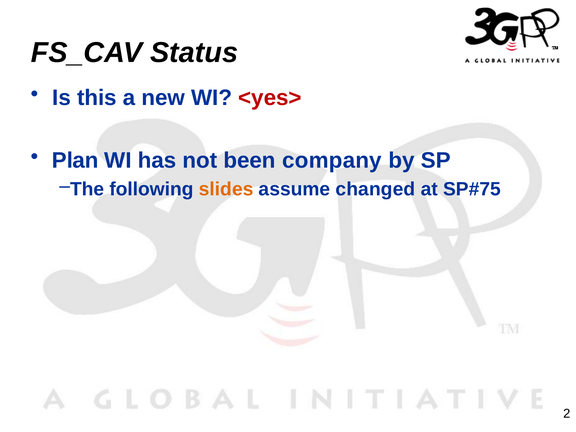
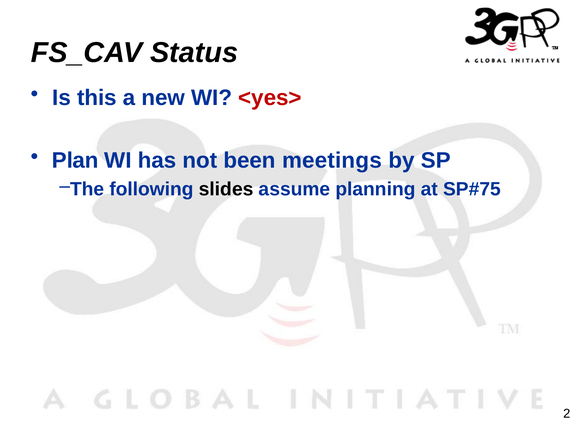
company: company -> meetings
slides colour: orange -> black
changed: changed -> planning
